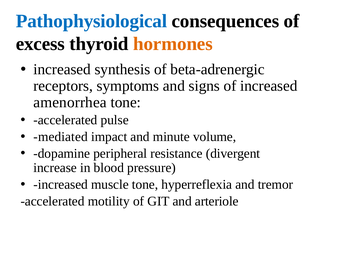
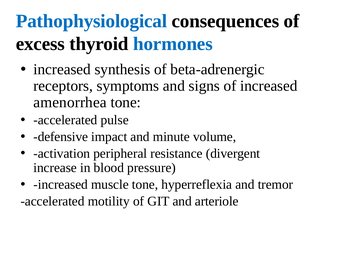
hormones colour: orange -> blue
mediated: mediated -> defensive
dopamine: dopamine -> activation
